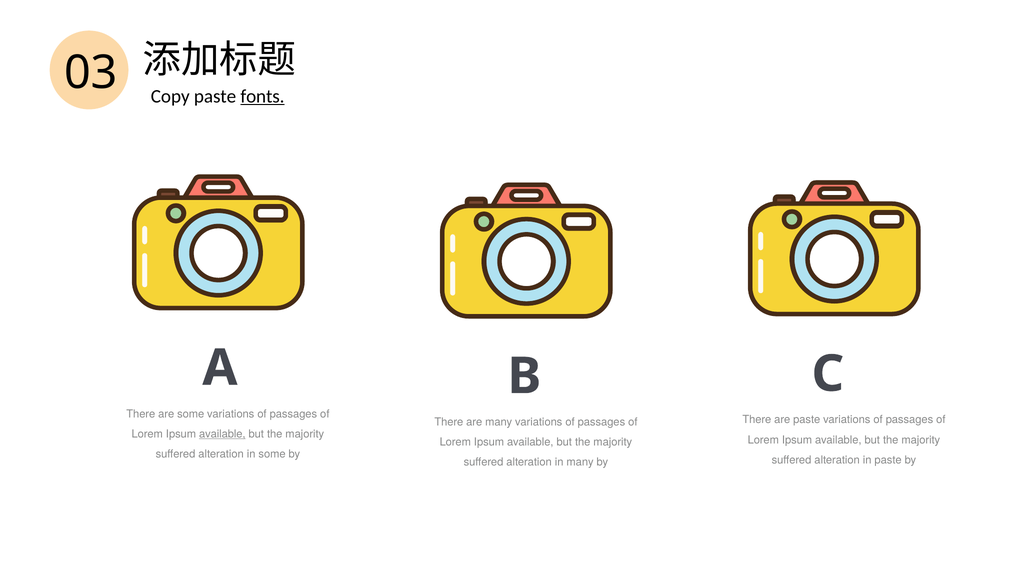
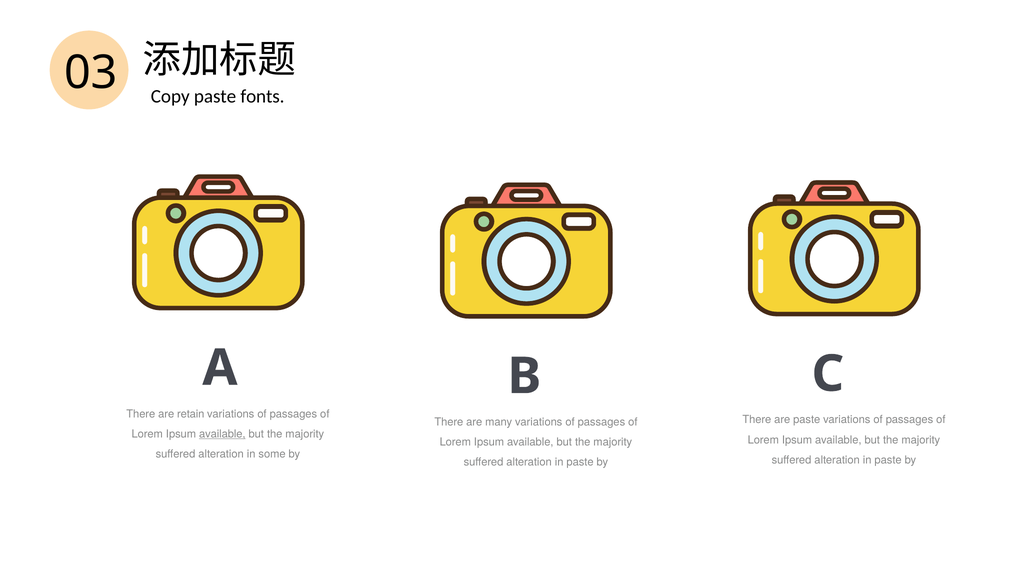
fonts underline: present -> none
are some: some -> retain
many at (580, 462): many -> paste
